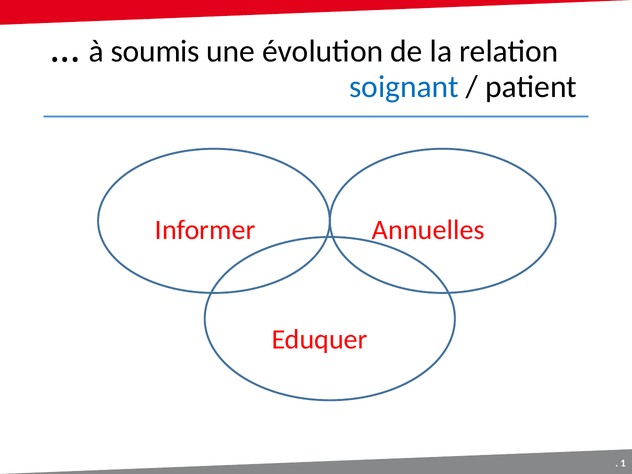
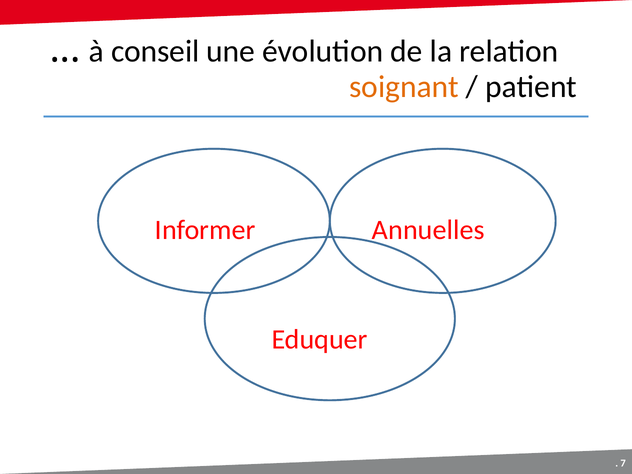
soumis: soumis -> conseil
soignant colour: blue -> orange
1: 1 -> 7
